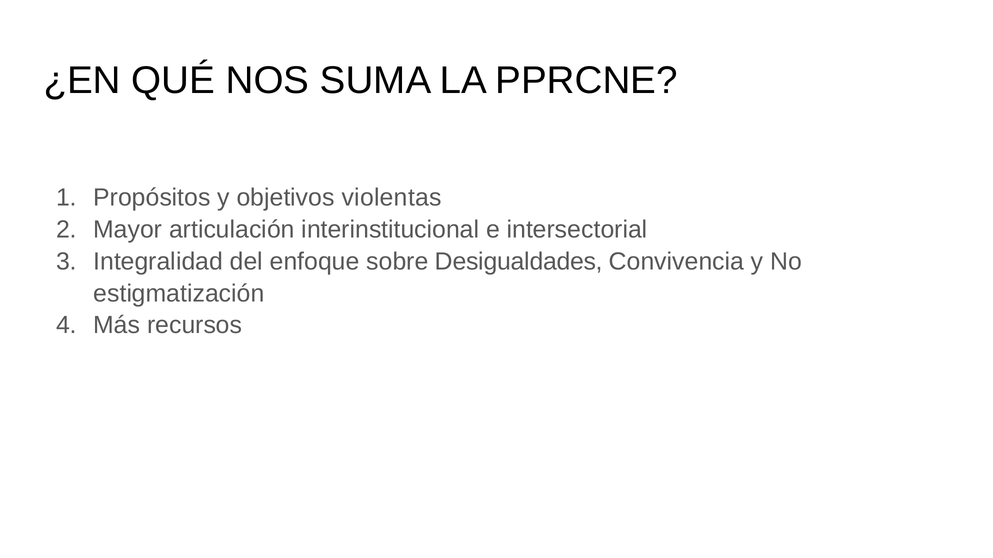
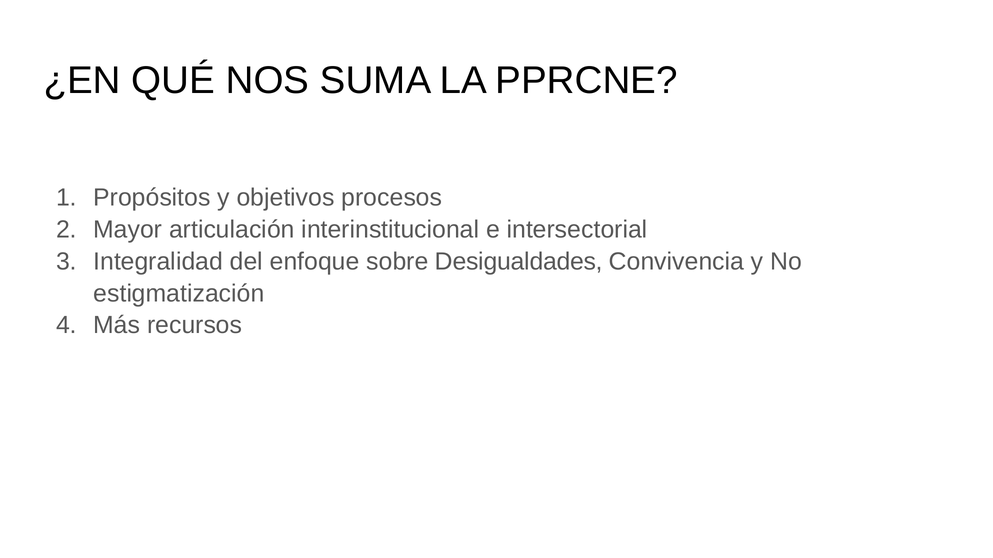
violentas: violentas -> procesos
